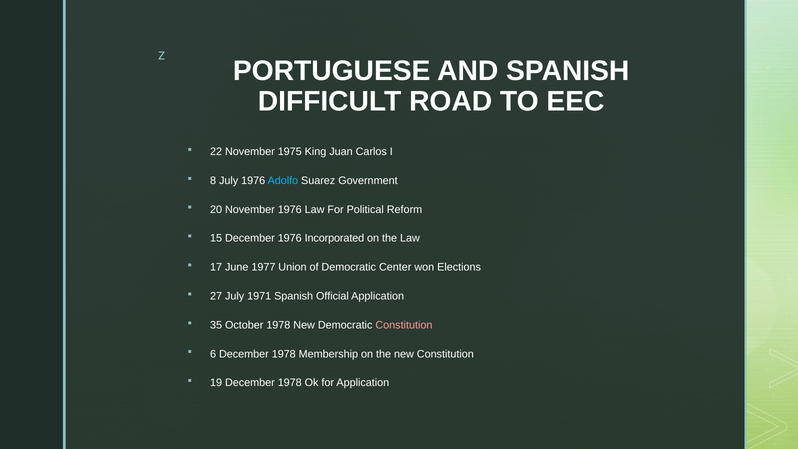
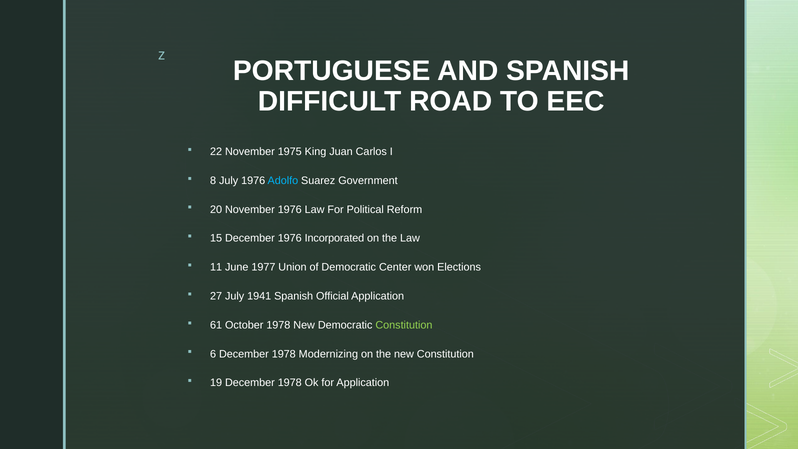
17: 17 -> 11
1971: 1971 -> 1941
35: 35 -> 61
Constitution at (404, 325) colour: pink -> light green
Membership: Membership -> Modernizing
